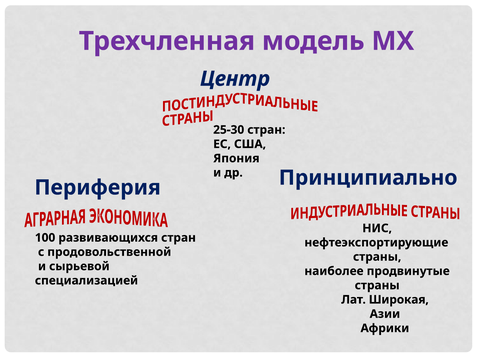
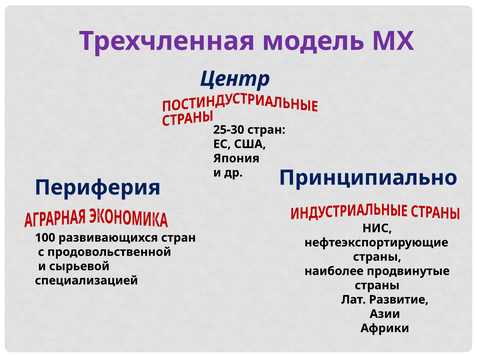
Широкая: Широкая -> Развитие
